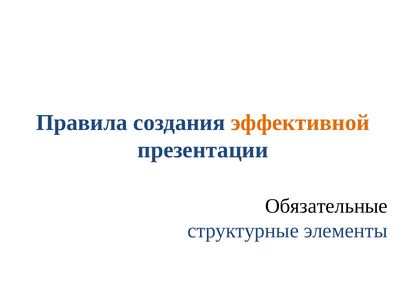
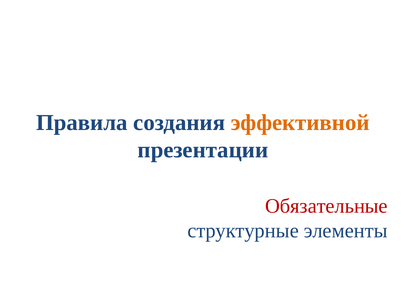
Обязательные colour: black -> red
